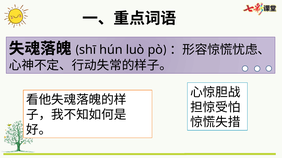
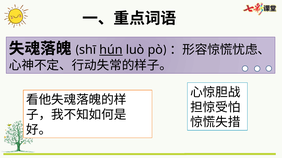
hún underline: none -> present
